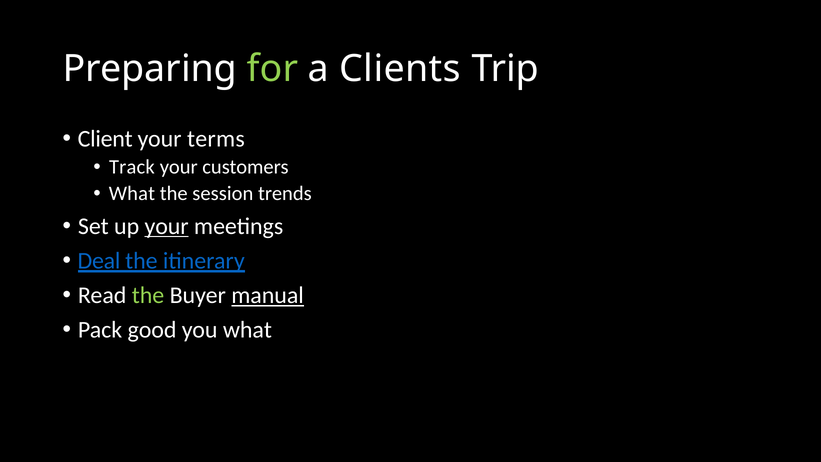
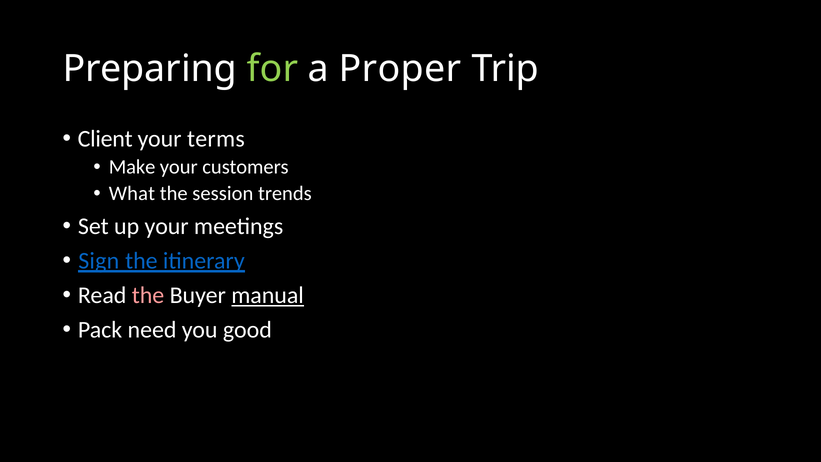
Clients: Clients -> Proper
Track: Track -> Make
your at (167, 226) underline: present -> none
Deal: Deal -> Sign
the at (148, 295) colour: light green -> pink
good: good -> need
you what: what -> good
